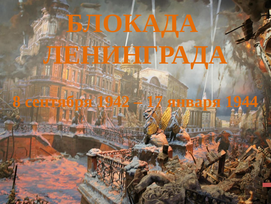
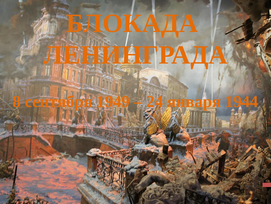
1942: 1942 -> 1949
17: 17 -> 24
